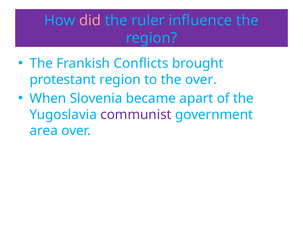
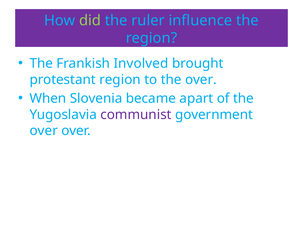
did colour: pink -> light green
Conflicts: Conflicts -> Involved
area at (44, 131): area -> over
